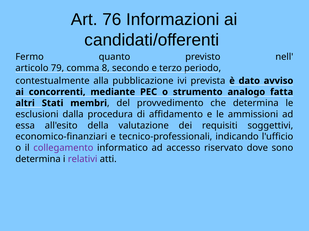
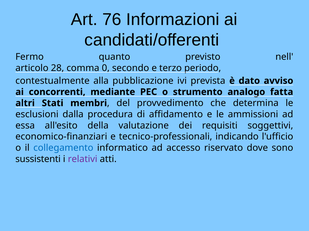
79: 79 -> 28
8: 8 -> 0
collegamento colour: purple -> blue
determina at (38, 159): determina -> sussistenti
